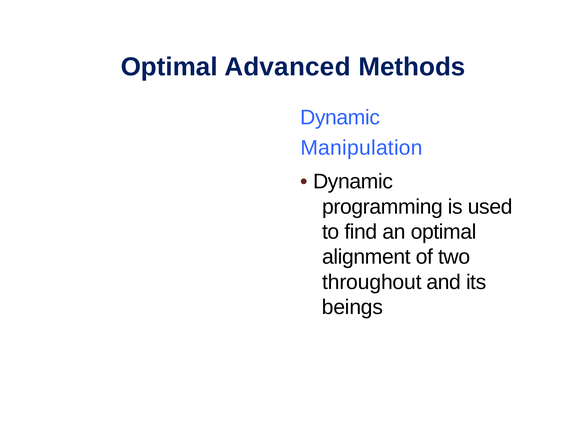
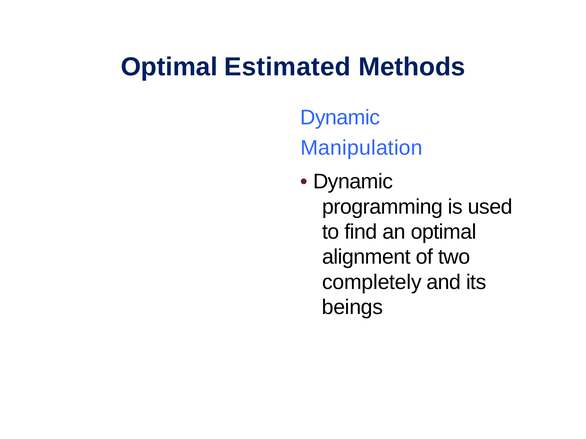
Advanced: Advanced -> Estimated
throughout: throughout -> completely
